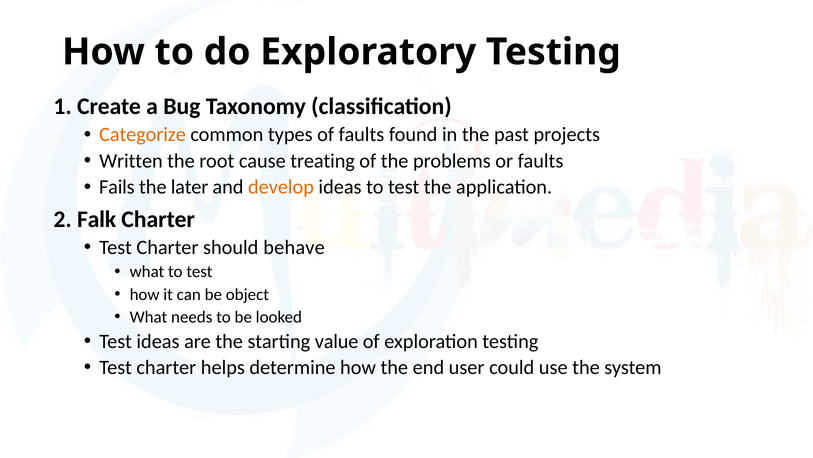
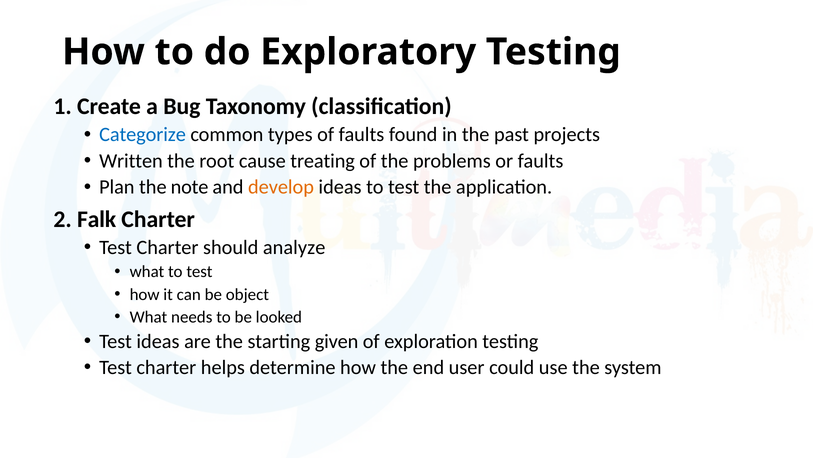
Categorize colour: orange -> blue
Fails: Fails -> Plan
later: later -> note
behave: behave -> analyze
value: value -> given
